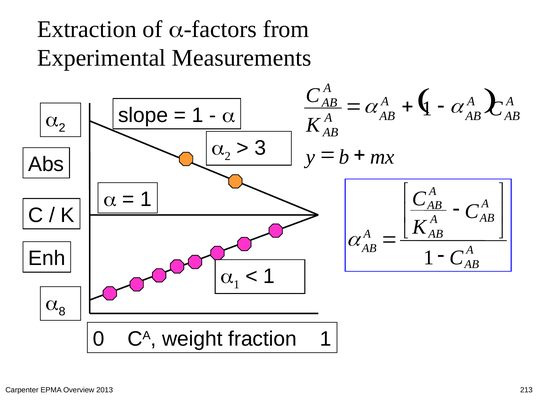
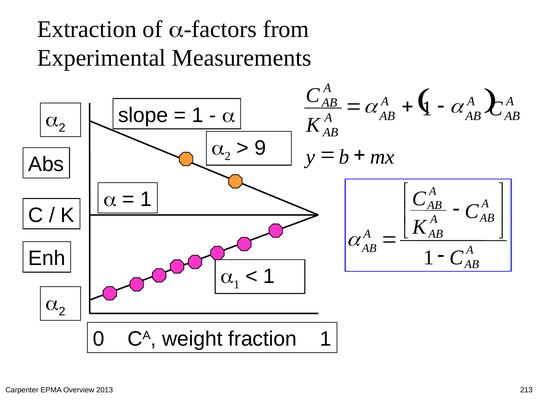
3: 3 -> 9
8 at (62, 312): 8 -> 2
